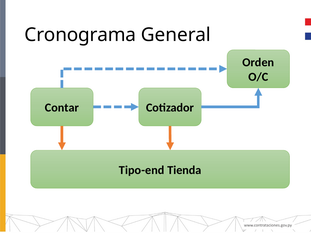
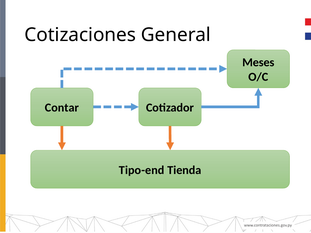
Cronograma: Cronograma -> Cotizaciones
Orden: Orden -> Meses
